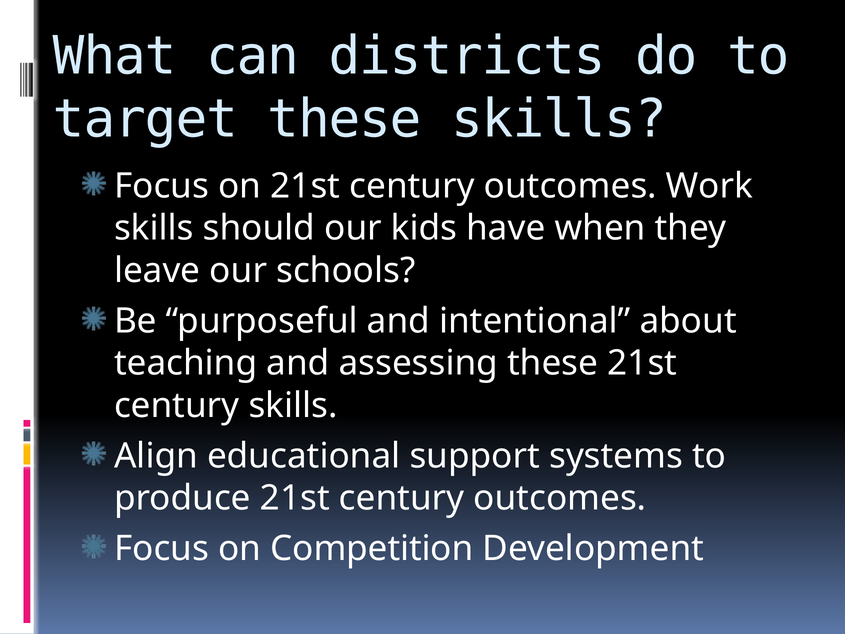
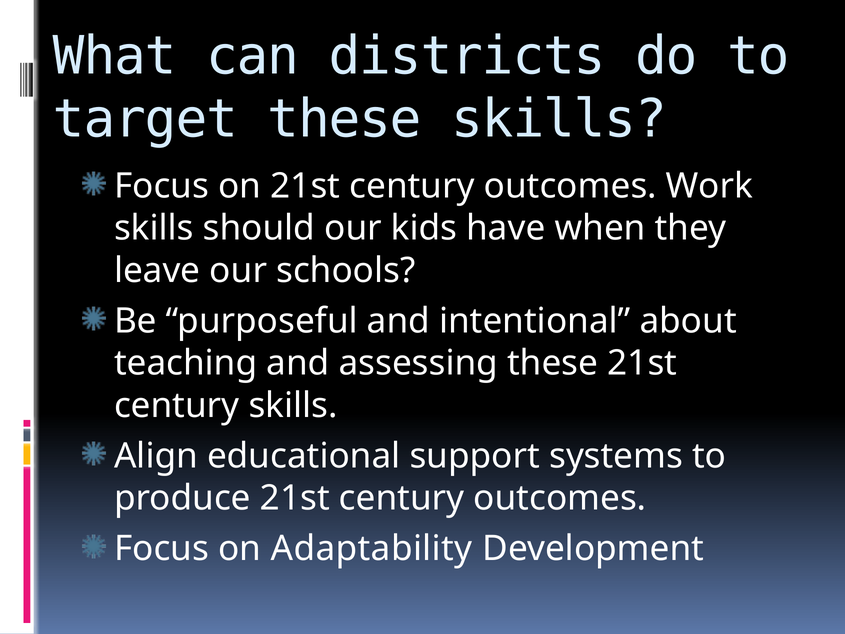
Competition: Competition -> Adaptability
